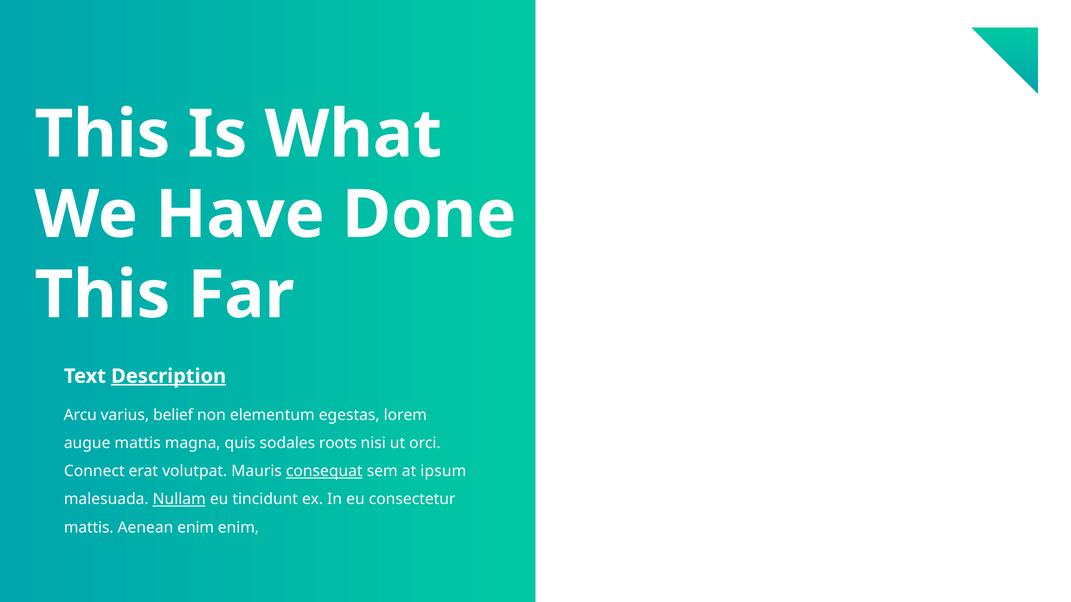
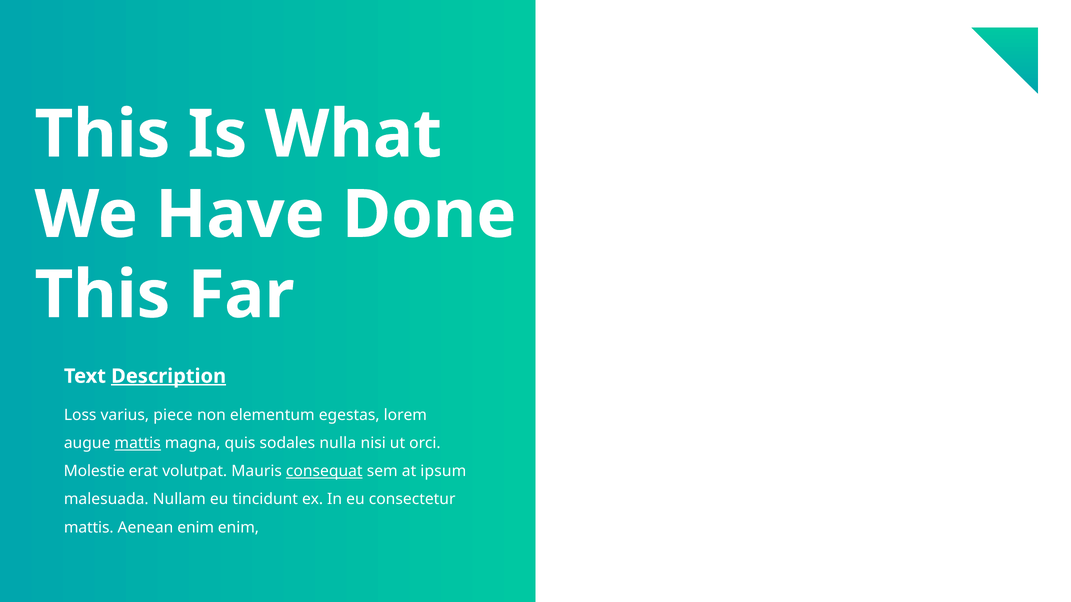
Arcu: Arcu -> Loss
belief: belief -> piece
mattis at (138, 443) underline: none -> present
roots: roots -> nulla
Connect: Connect -> Molestie
Nullam underline: present -> none
